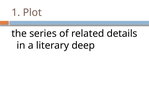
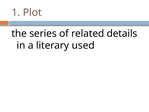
deep: deep -> used
